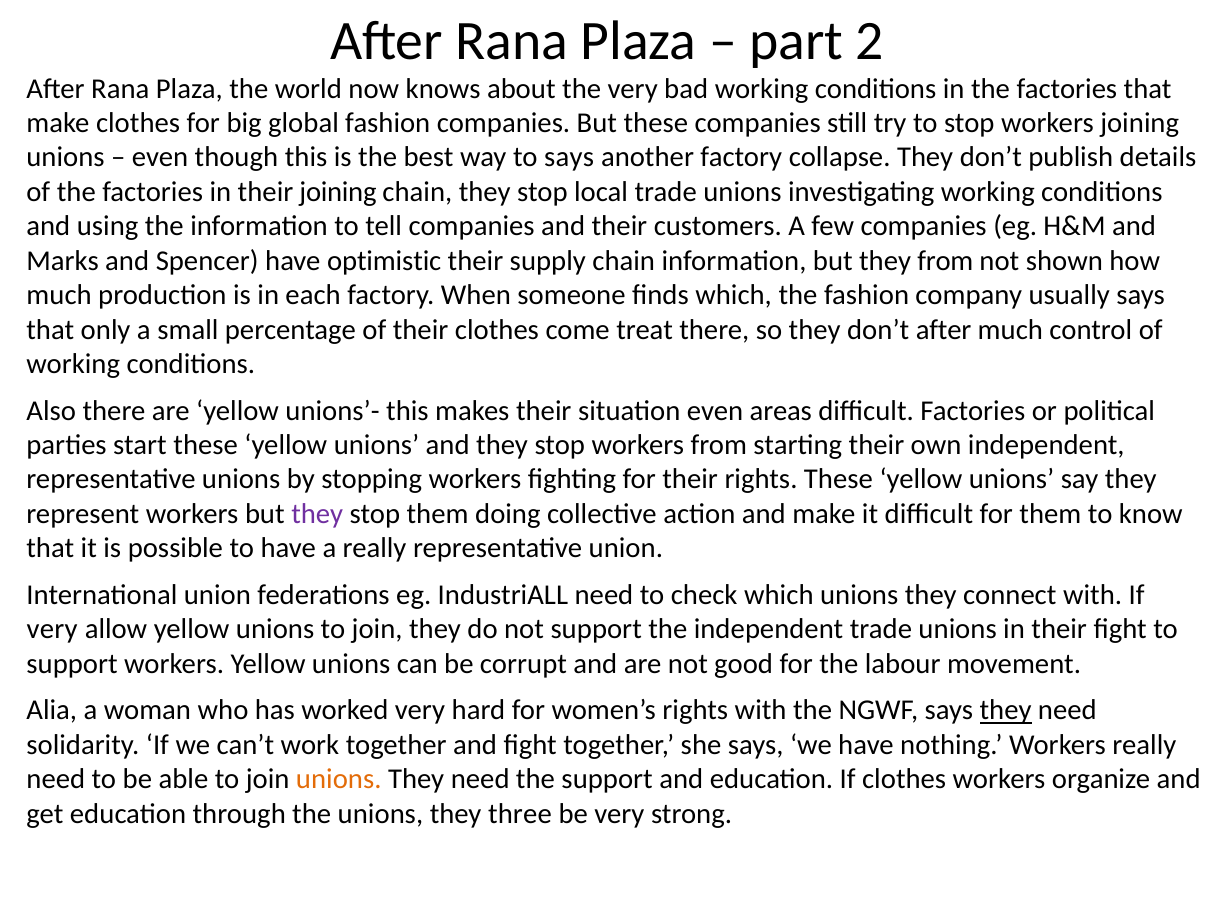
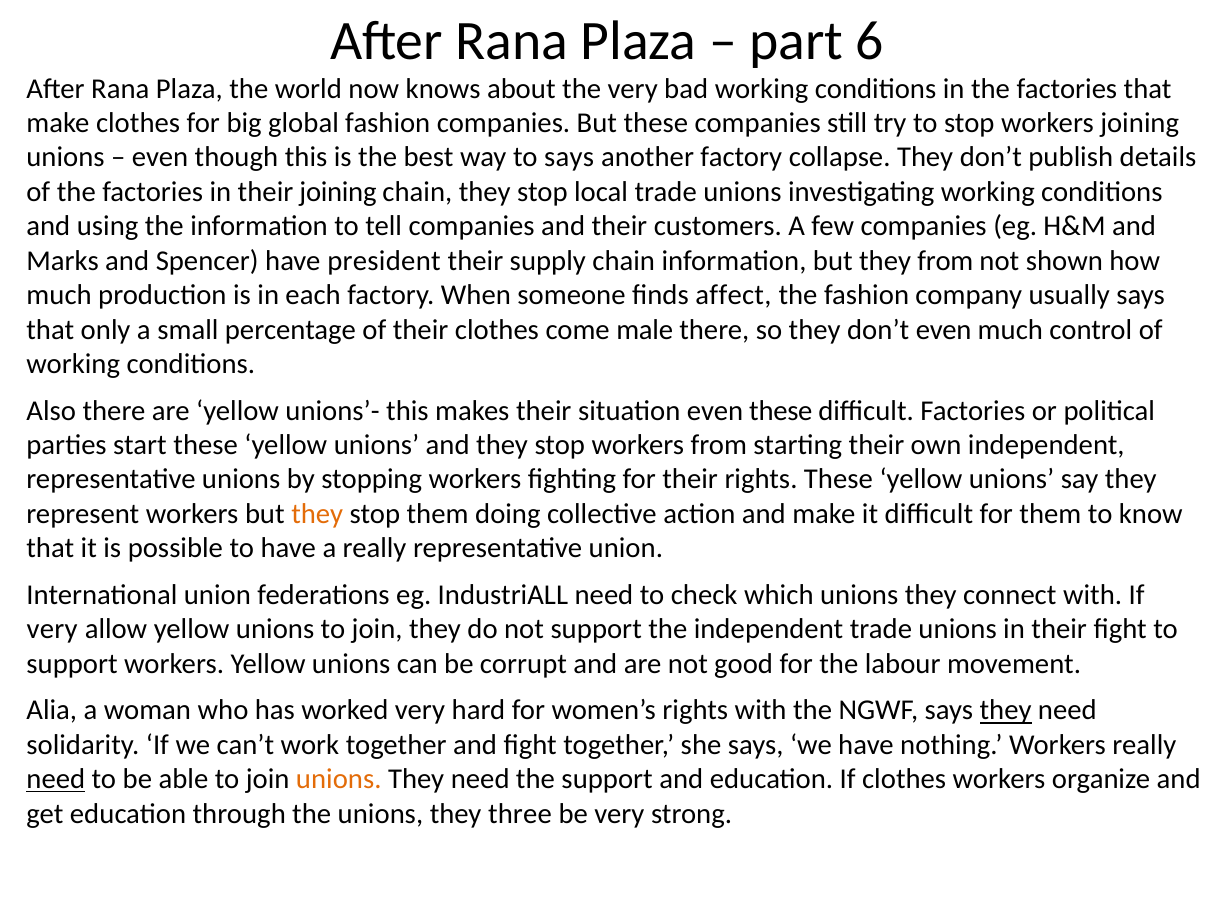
2: 2 -> 6
optimistic: optimistic -> president
finds which: which -> affect
treat: treat -> male
don’t after: after -> even
even areas: areas -> these
they at (317, 514) colour: purple -> orange
need at (56, 779) underline: none -> present
